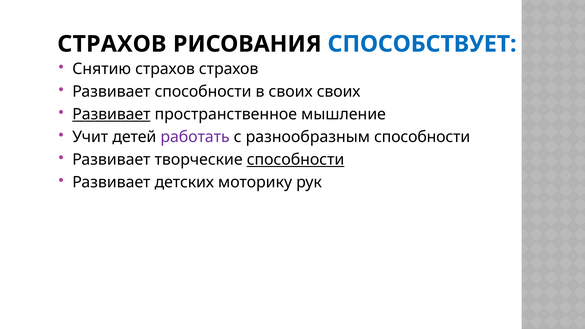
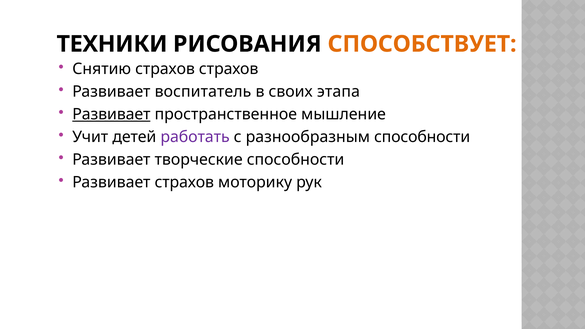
СТРАХОВ at (112, 44): СТРАХОВ -> ТЕХНИКИ
СПОСОБСТВУЕТ colour: blue -> orange
Развивает способности: способности -> воспитатель
своих своих: своих -> этапа
способности at (296, 160) underline: present -> none
Развивает детских: детских -> страхов
